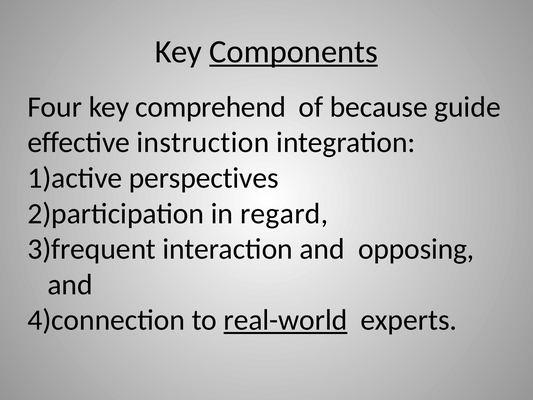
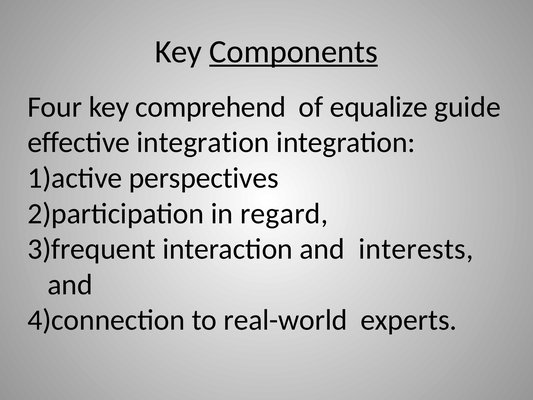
because: because -> equalize
effective instruction: instruction -> integration
opposing: opposing -> interests
real-world underline: present -> none
